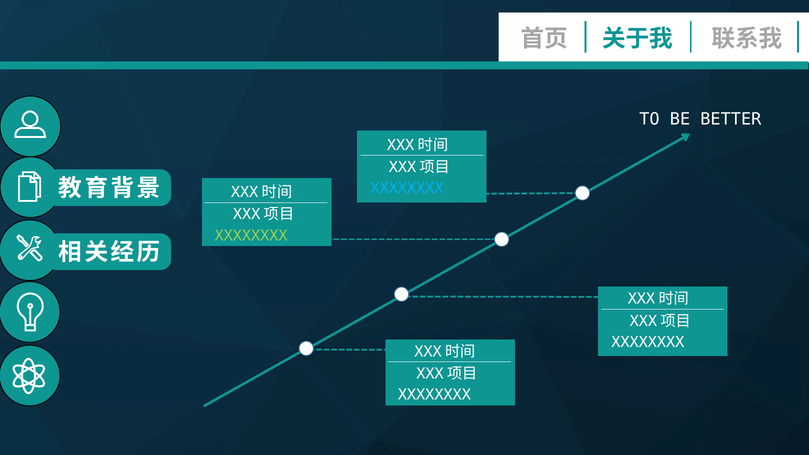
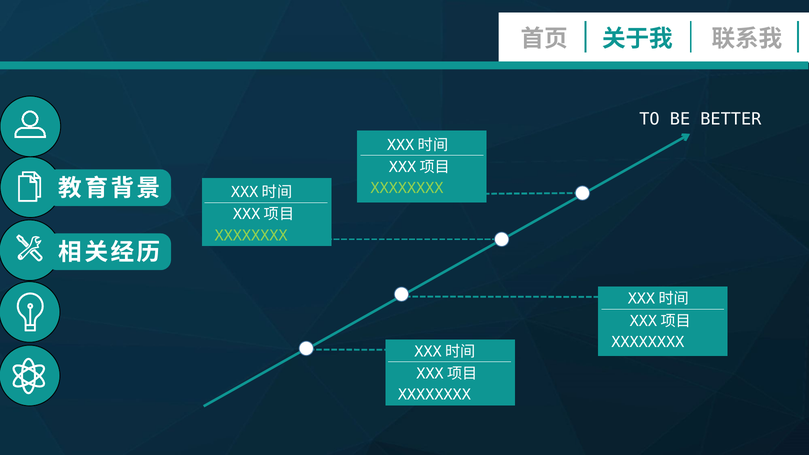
XXXXXXXX at (407, 188) colour: light blue -> light green
